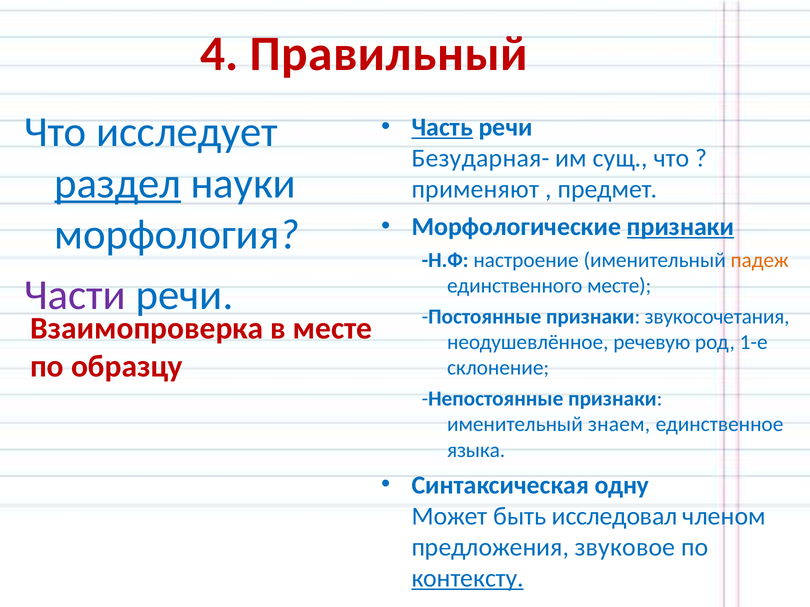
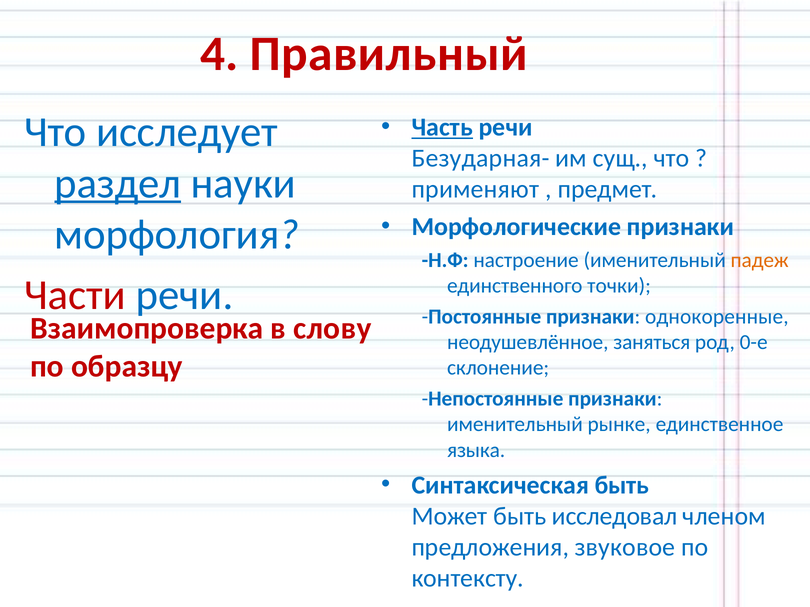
признаки at (680, 227) underline: present -> none
единственного месте: месте -> точки
Части colour: purple -> red
звукосочетания: звукосочетания -> однокоренные
в месте: месте -> слову
речевую: речевую -> заняться
1-е: 1-е -> 0-е
знаем: знаем -> рынке
Синтаксическая одну: одну -> быть
контексту underline: present -> none
